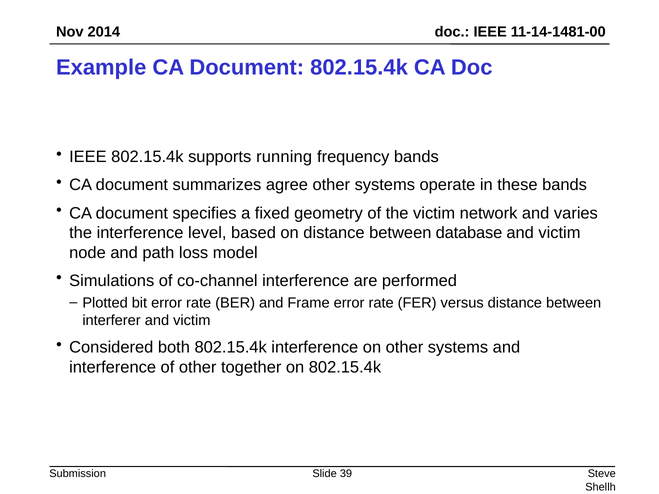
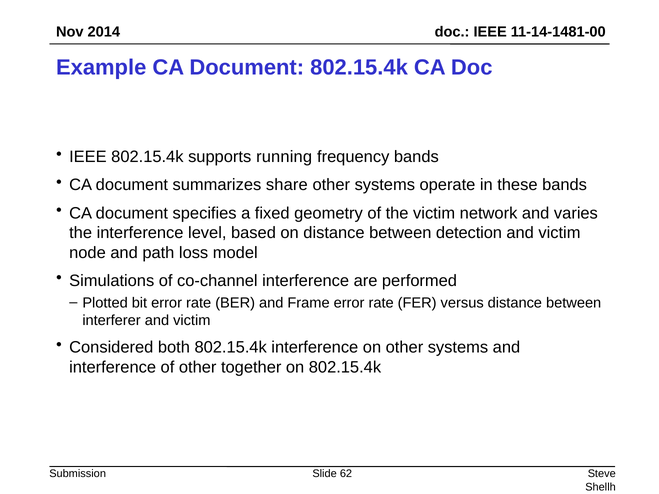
agree: agree -> share
database: database -> detection
39: 39 -> 62
